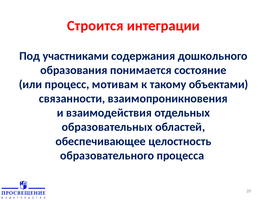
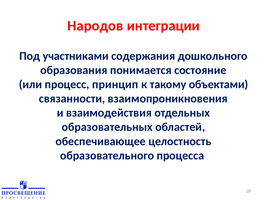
Строится: Строится -> Народов
мотивам: мотивам -> принцип
